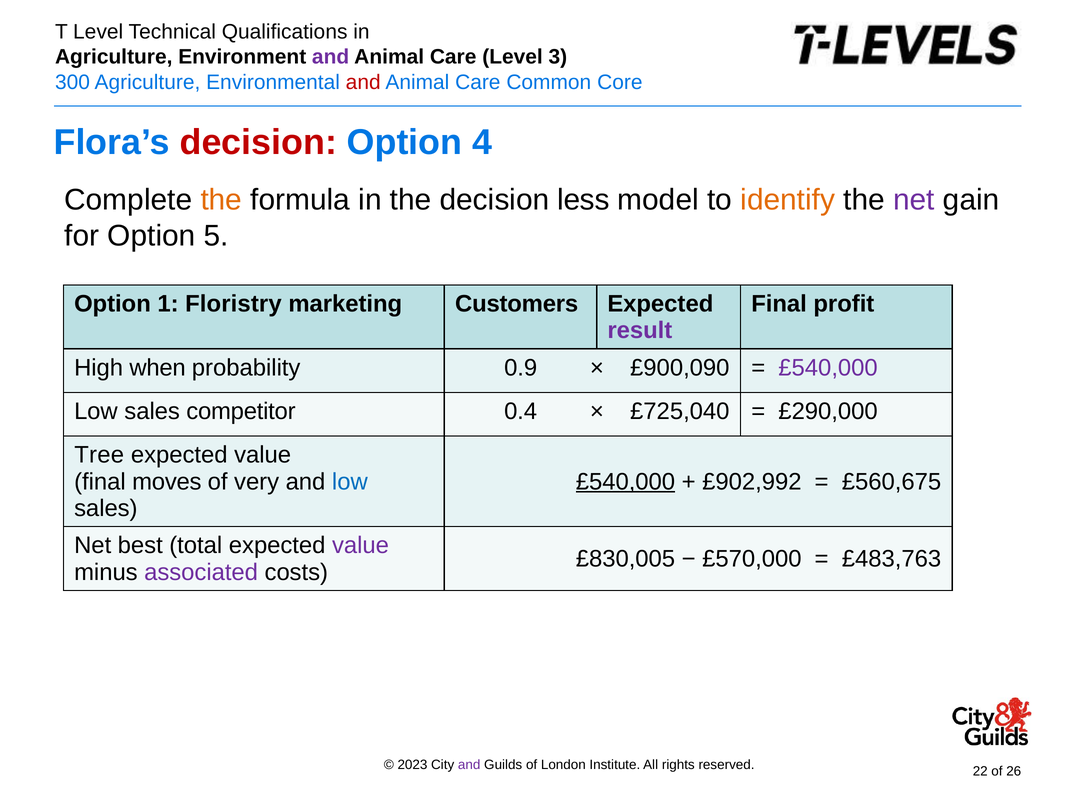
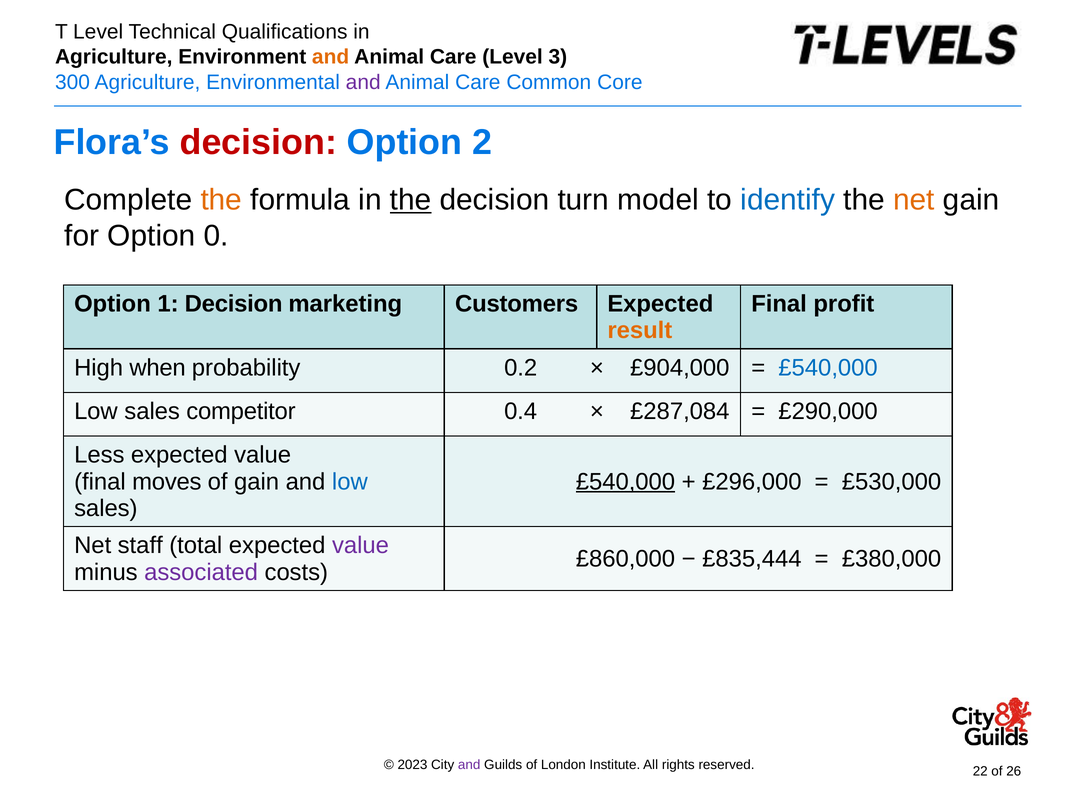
and at (331, 57) colour: purple -> orange
and at (363, 82) colour: red -> purple
4: 4 -> 2
the at (411, 200) underline: none -> present
less: less -> turn
identify colour: orange -> blue
net at (914, 200) colour: purple -> orange
5: 5 -> 0
1 Floristry: Floristry -> Decision
result colour: purple -> orange
0.9: 0.9 -> 0.2
£900,090: £900,090 -> £904,000
£540,000 at (828, 367) colour: purple -> blue
£725,040: £725,040 -> £287,084
Tree: Tree -> Less
of very: very -> gain
£902,992: £902,992 -> £296,000
£560,675: £560,675 -> £530,000
best: best -> staff
£830,005: £830,005 -> £860,000
£570,000: £570,000 -> £835,444
£483,763: £483,763 -> £380,000
